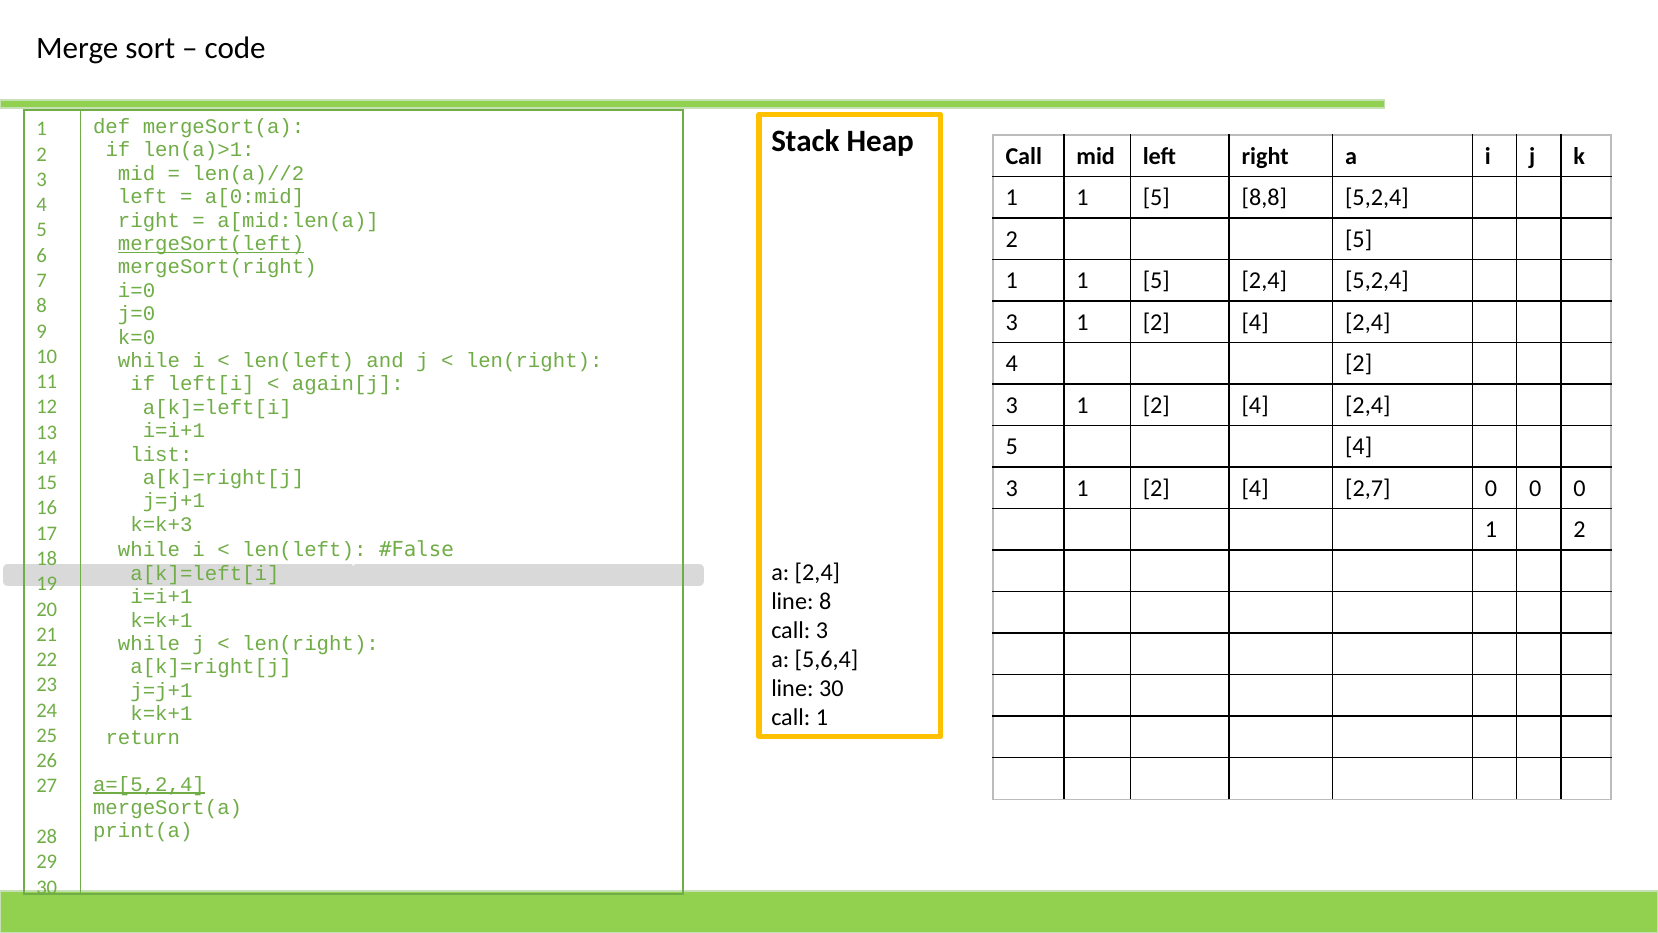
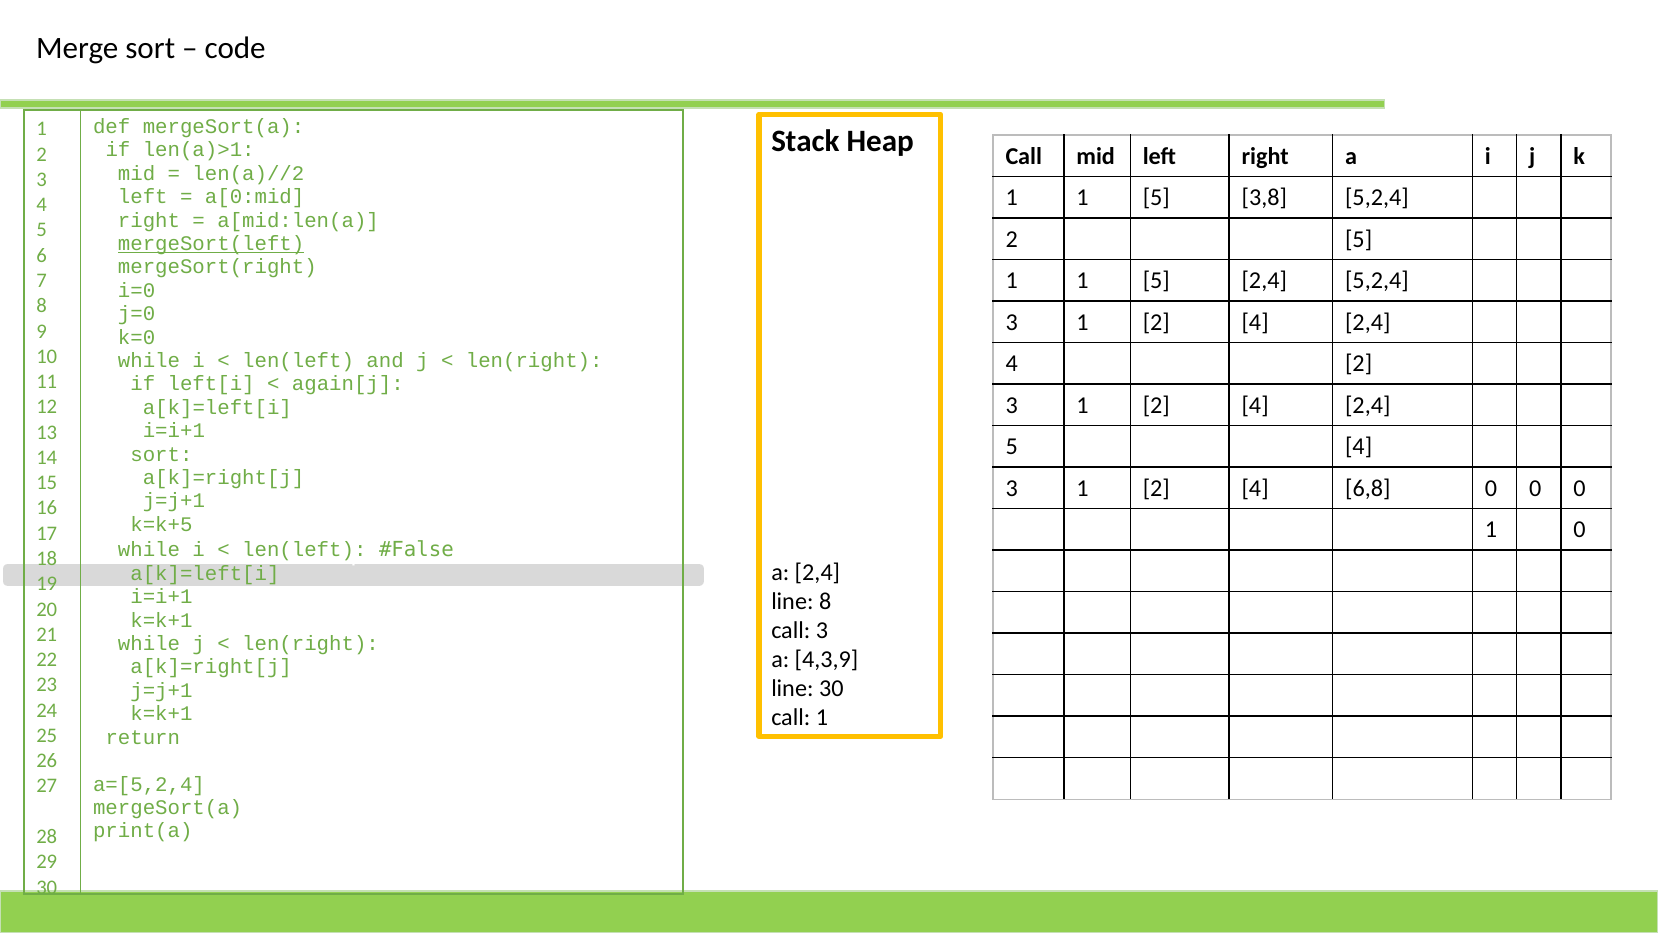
8,8: 8,8 -> 3,8
list at (161, 454): list -> sort
2,7: 2,7 -> 6,8
k=k+3: k=k+3 -> k=k+5
2 at (1579, 530): 2 -> 0
5,6,4: 5,6,4 -> 4,3,9
a=[5,2,4 underline: present -> none
